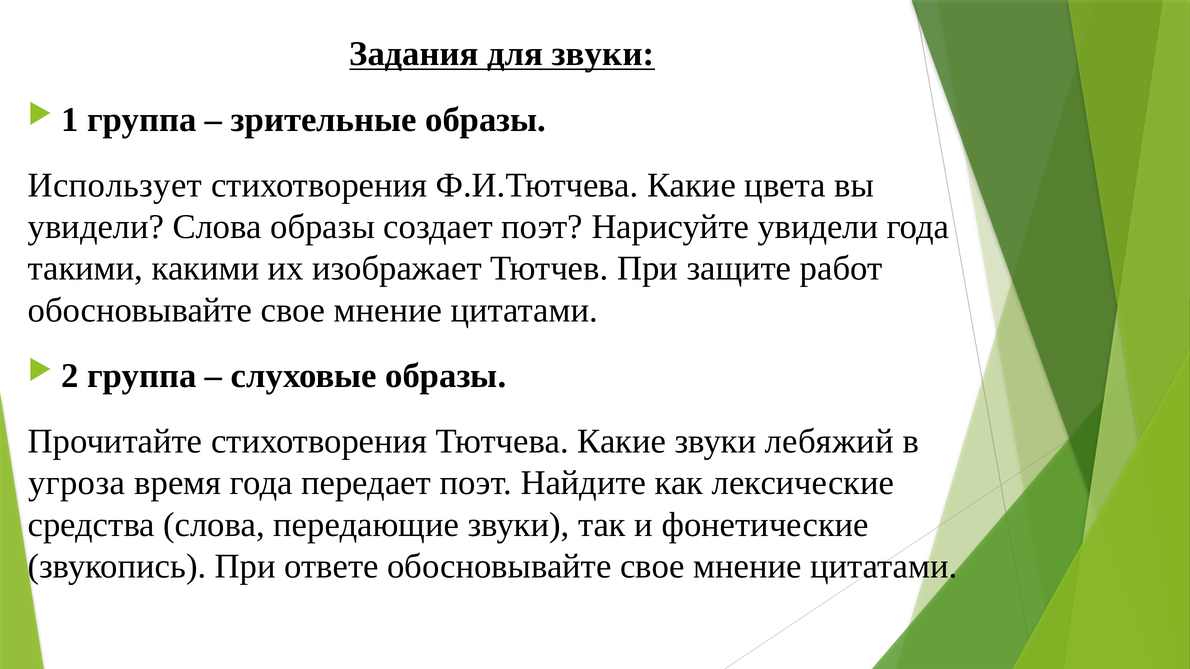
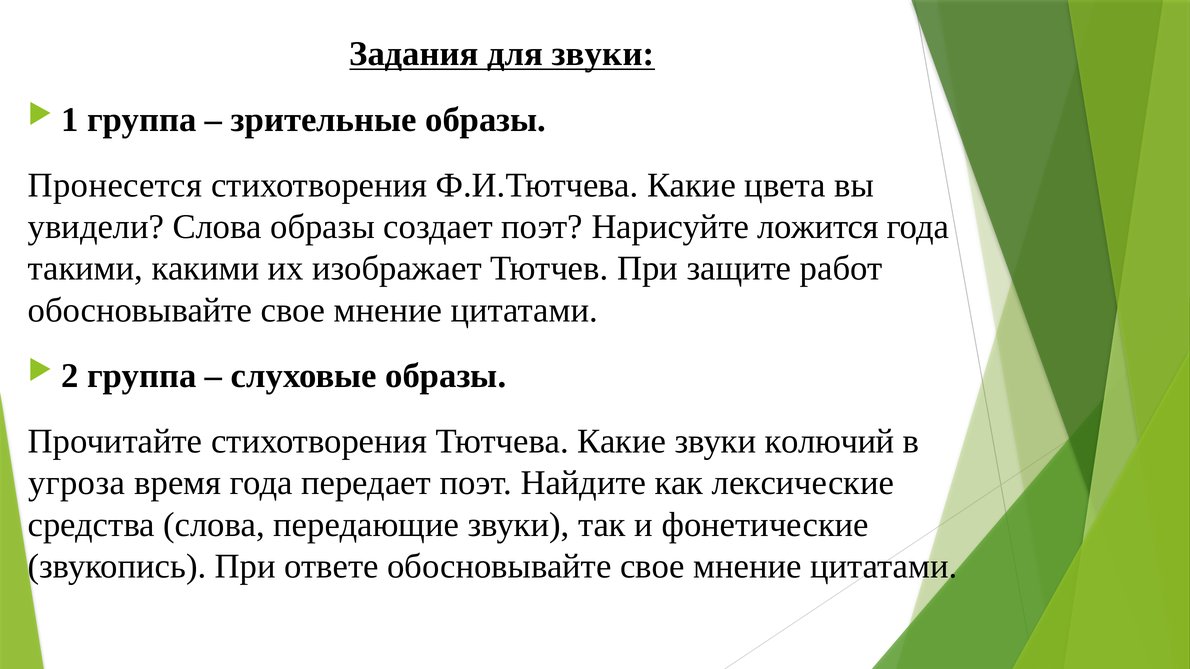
Использует: Использует -> Пронесется
Нарисуйте увидели: увидели -> ложится
лебяжий: лебяжий -> колючий
